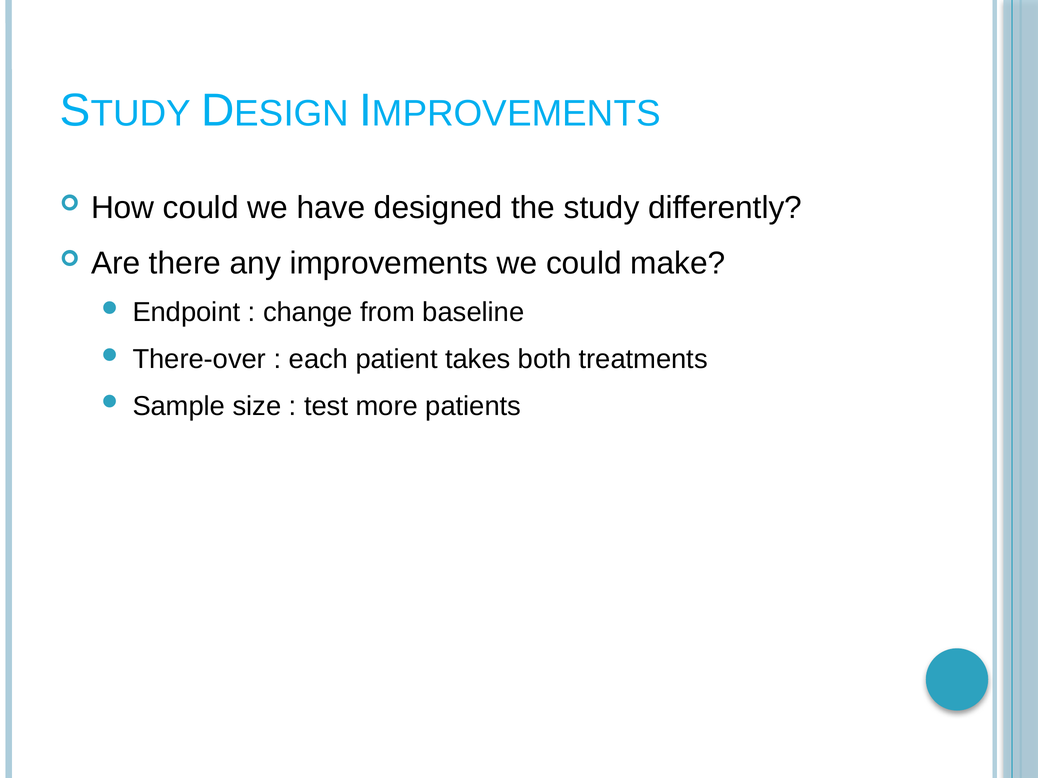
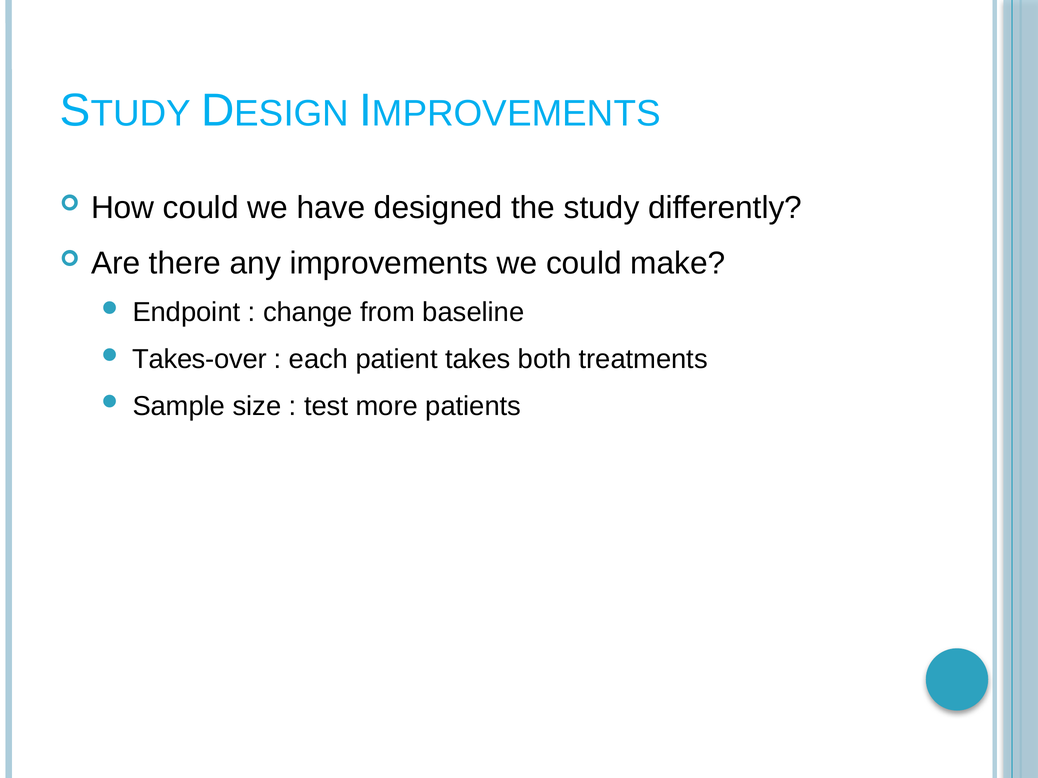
There-over: There-over -> Takes-over
